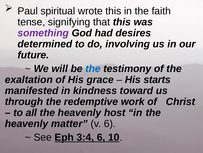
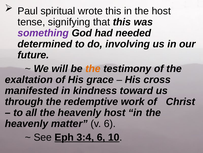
the faith: faith -> host
desires: desires -> needed
the at (93, 68) colour: blue -> orange
starts: starts -> cross
